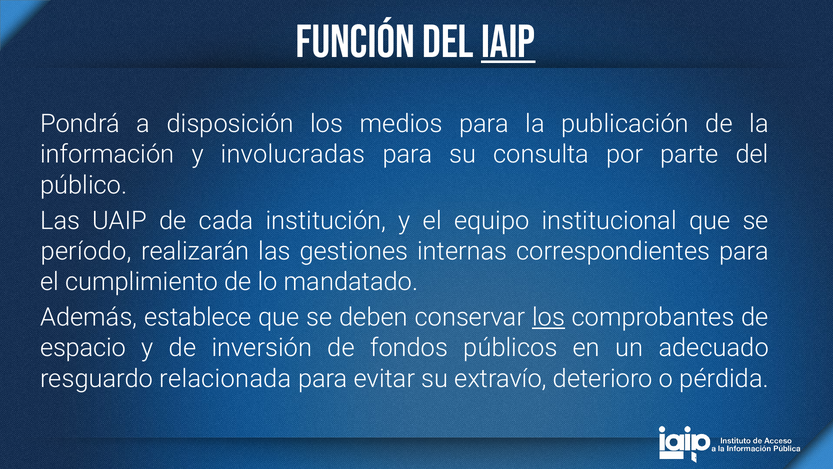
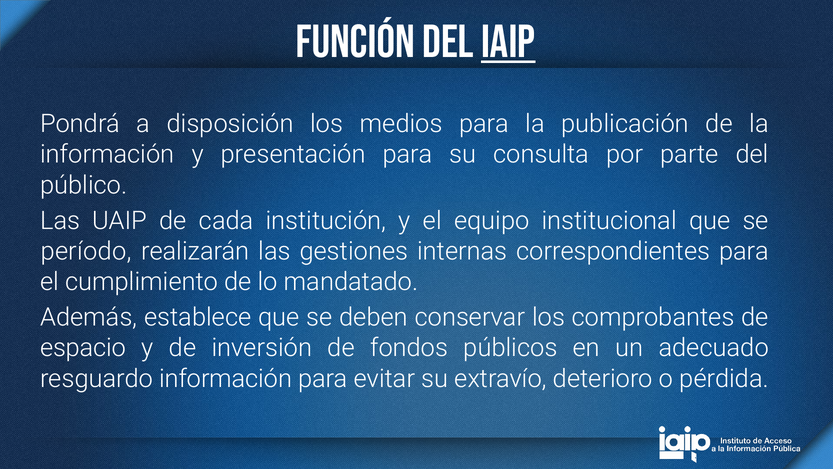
involucradas: involucradas -> presentación
los at (548, 317) underline: present -> none
resguardo relacionada: relacionada -> información
